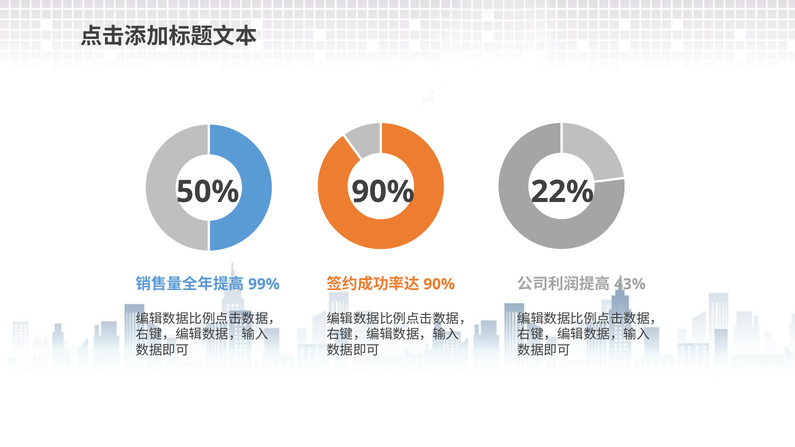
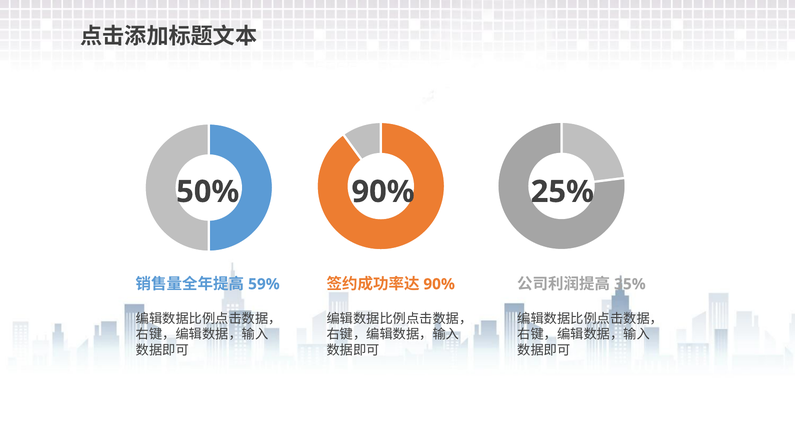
22%: 22% -> 25%
99%: 99% -> 59%
43%: 43% -> 35%
